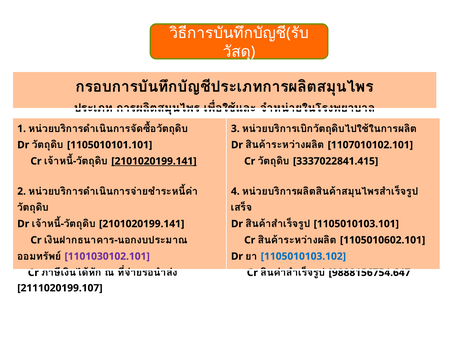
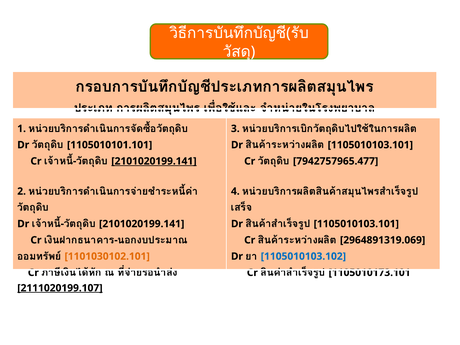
1107010102.101 at (370, 145): 1107010102.101 -> 1105010103.101
3337022841.415: 3337022841.415 -> 7942757965.477
1105010602.101: 1105010602.101 -> 2964891319.069
1101030102.101 colour: purple -> orange
9888156754.647: 9888156754.647 -> 1105010173.101
2111020199.107 underline: none -> present
